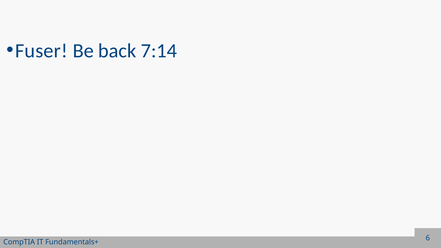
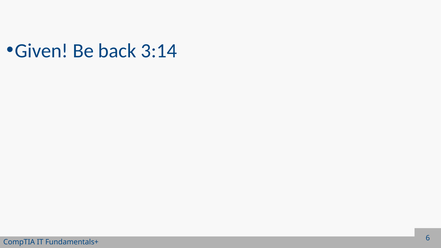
Fuser: Fuser -> Given
7:14: 7:14 -> 3:14
